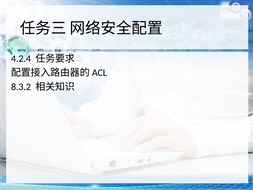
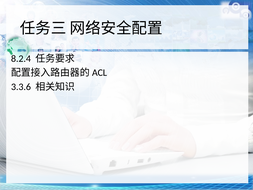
4.2.4: 4.2.4 -> 8.2.4
8.3.2: 8.3.2 -> 3.3.6
